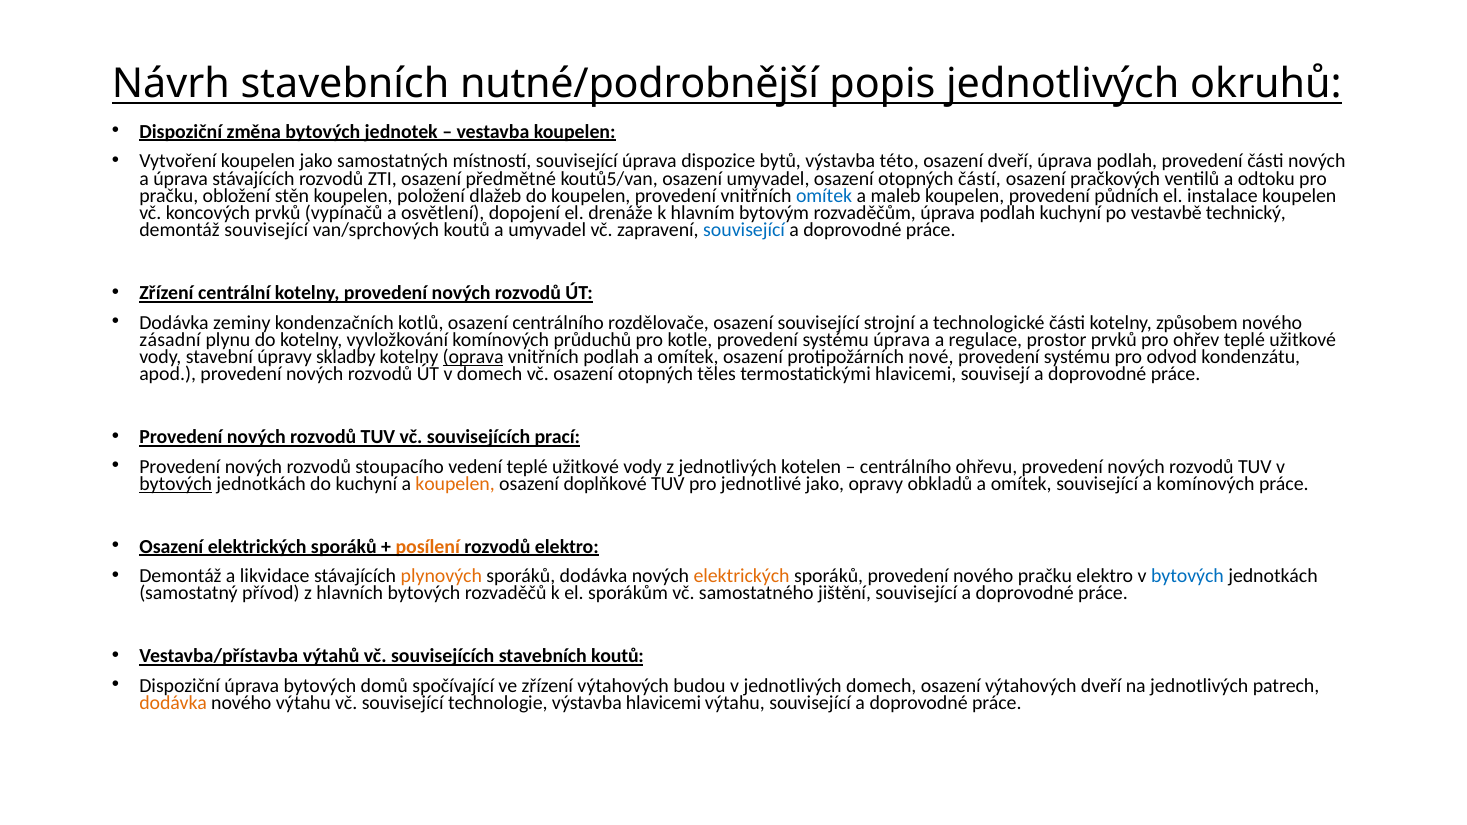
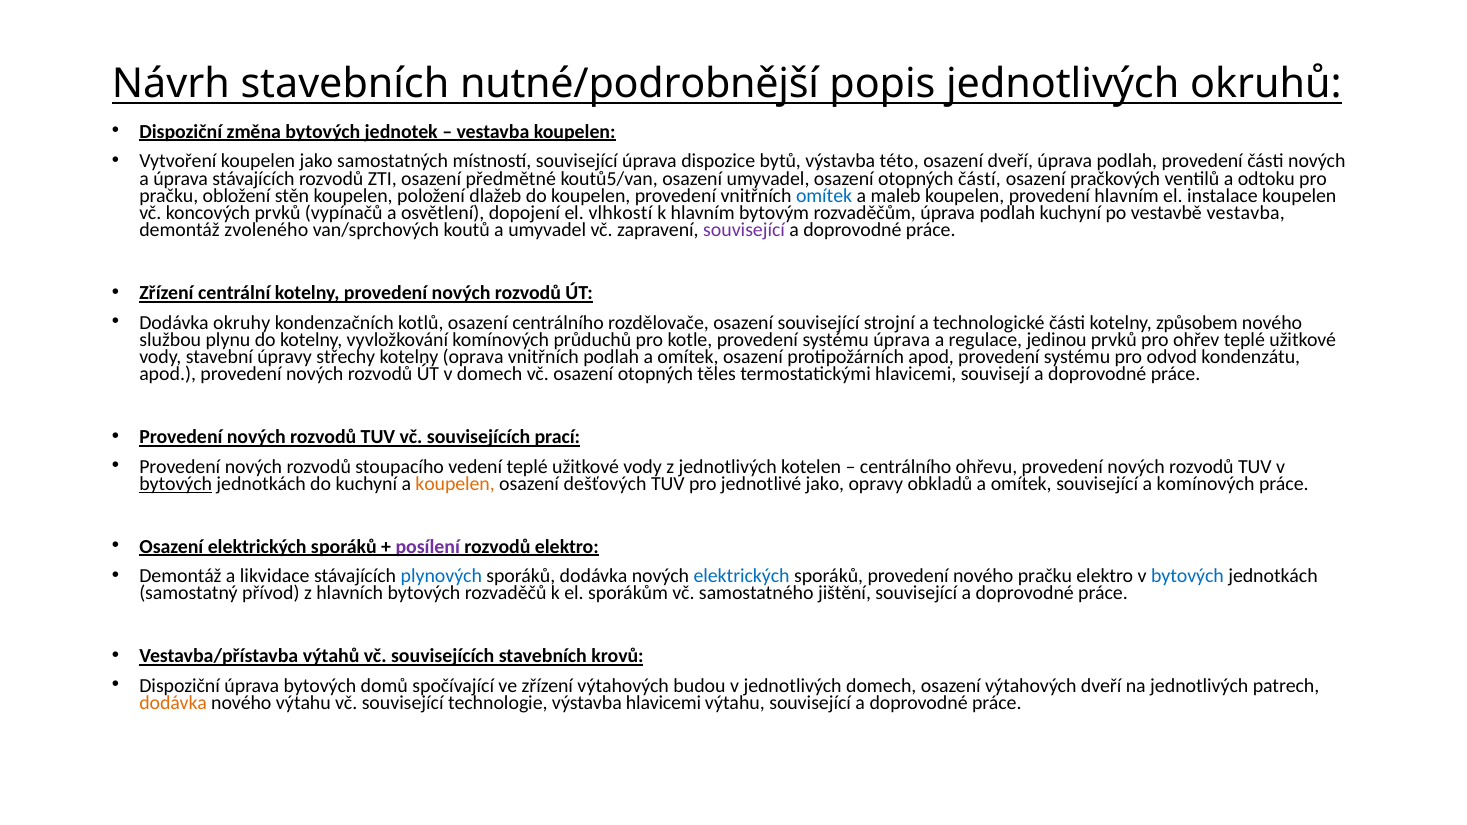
provedení půdních: půdních -> hlavním
drenáže: drenáže -> vlhkostí
vestavbě technický: technický -> vestavba
demontáž související: související -> zvoleného
související at (744, 230) colour: blue -> purple
zeminy: zeminy -> okruhy
zásadní: zásadní -> službou
prostor: prostor -> jedinou
skladby: skladby -> střechy
oprava underline: present -> none
protipožárních nové: nové -> apod
doplňkové: doplňkové -> dešťových
posílení colour: orange -> purple
plynových colour: orange -> blue
elektrických at (742, 576) colour: orange -> blue
stavebních koutů: koutů -> krovů
